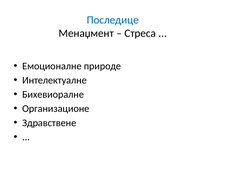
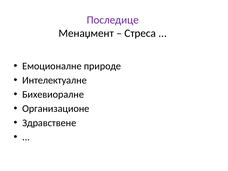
Последице colour: blue -> purple
